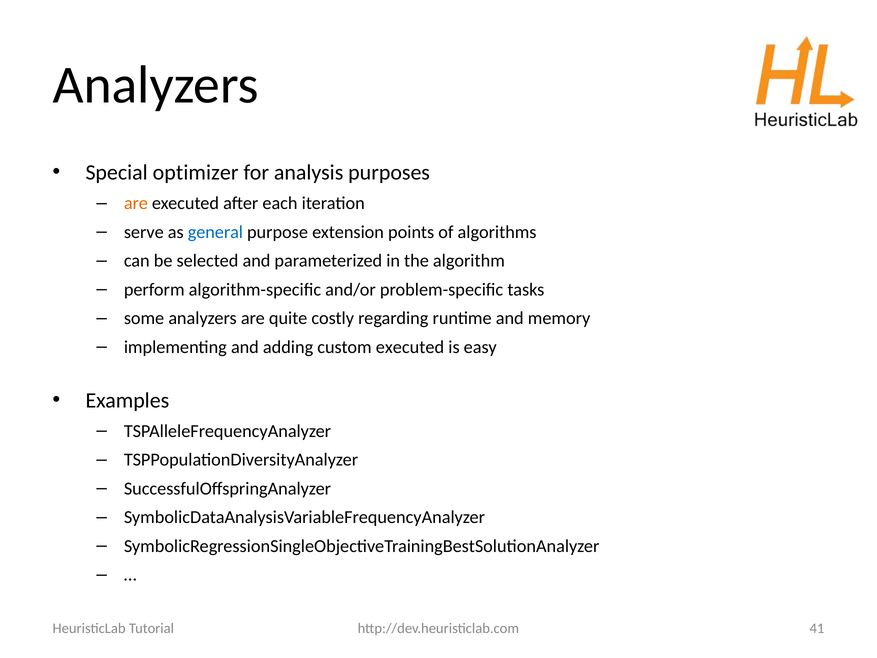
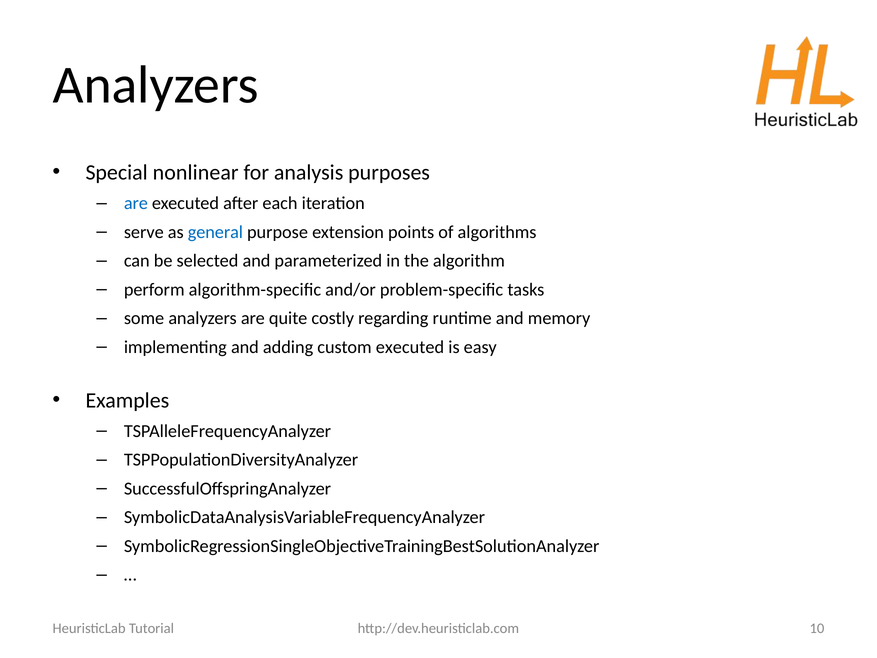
optimizer: optimizer -> nonlinear
are at (136, 203) colour: orange -> blue
41: 41 -> 10
